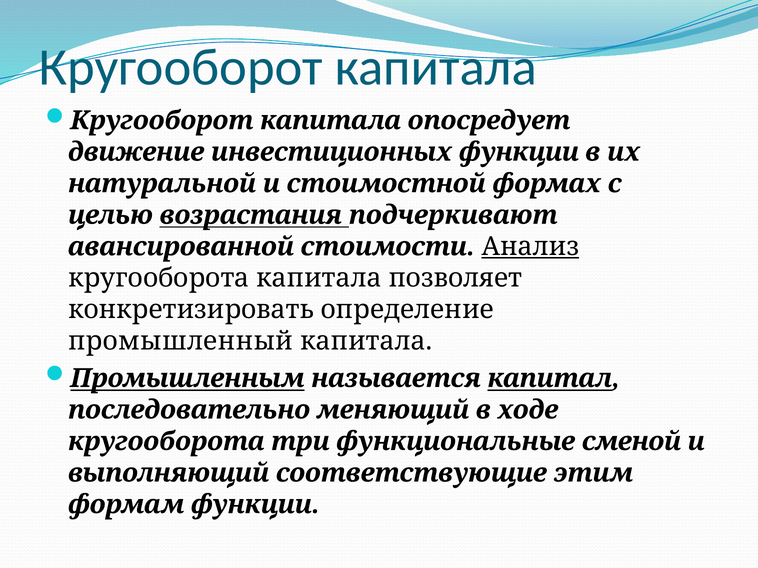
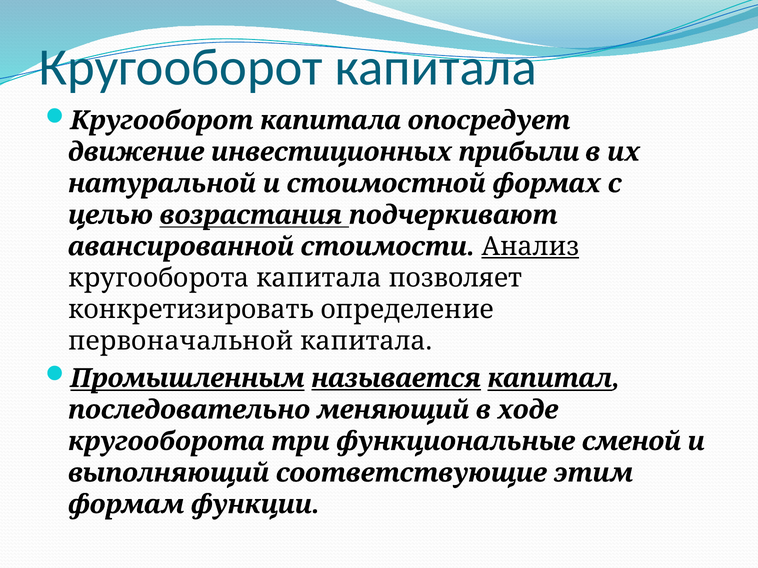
инвестиционных функции: функции -> прибыли
промышленный: промышленный -> первоначальной
называется underline: none -> present
